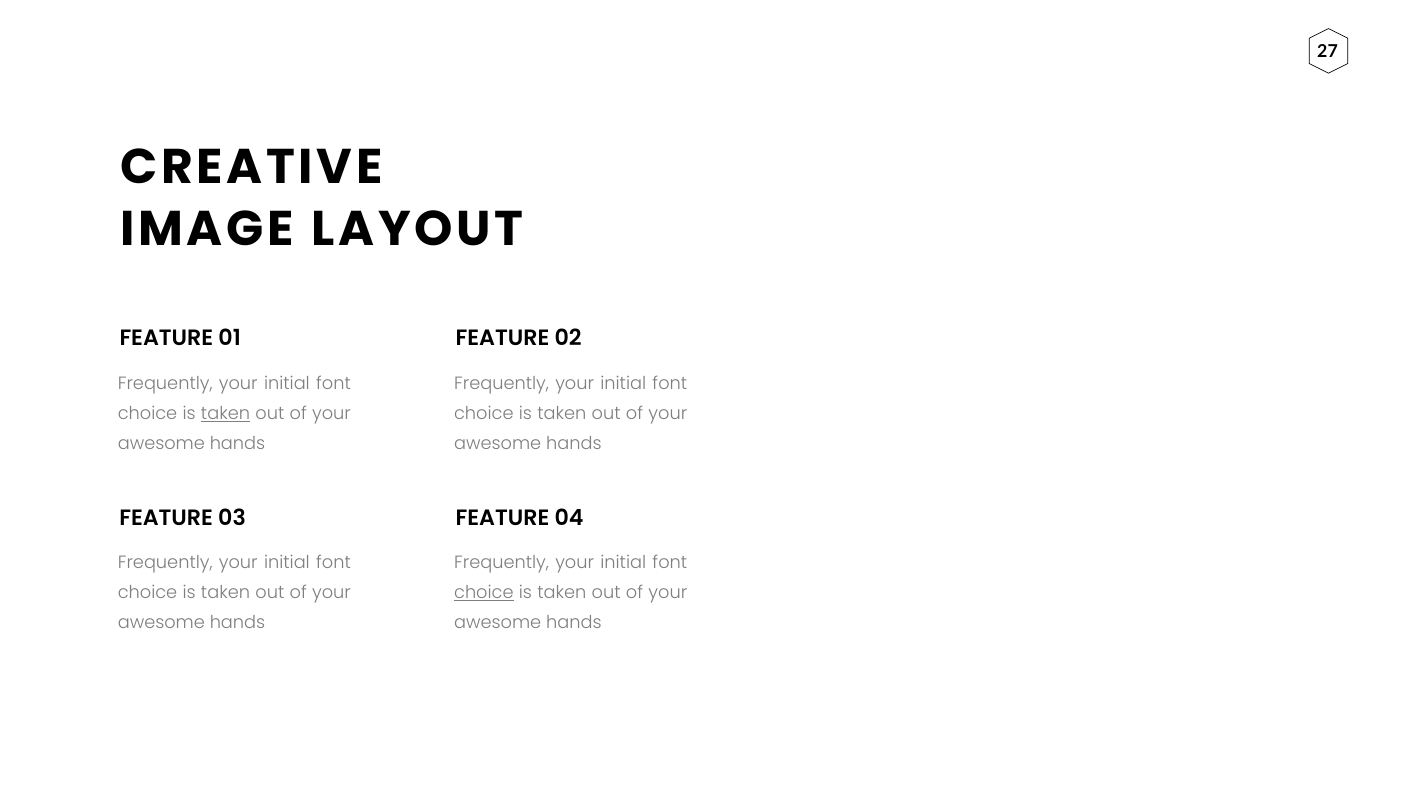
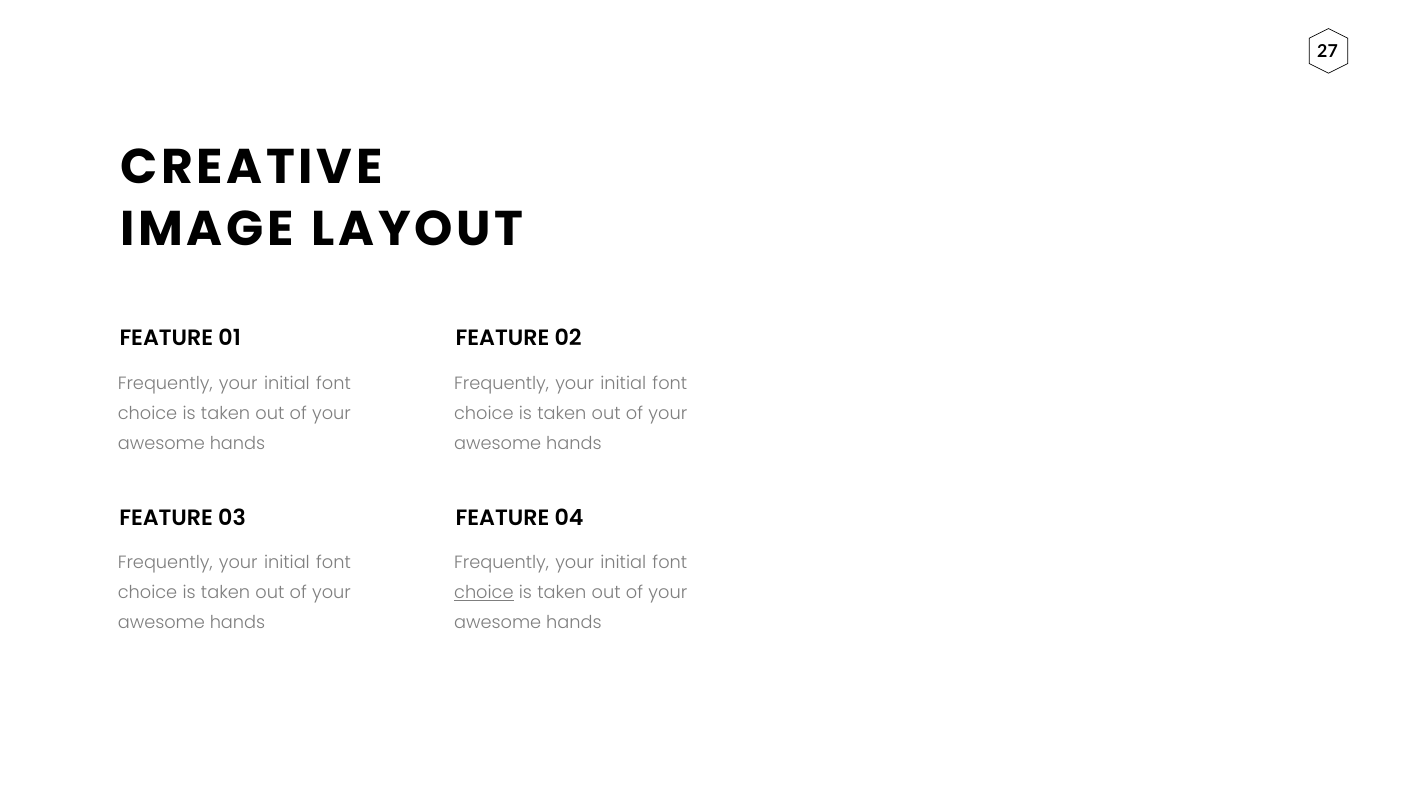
taken at (226, 414) underline: present -> none
